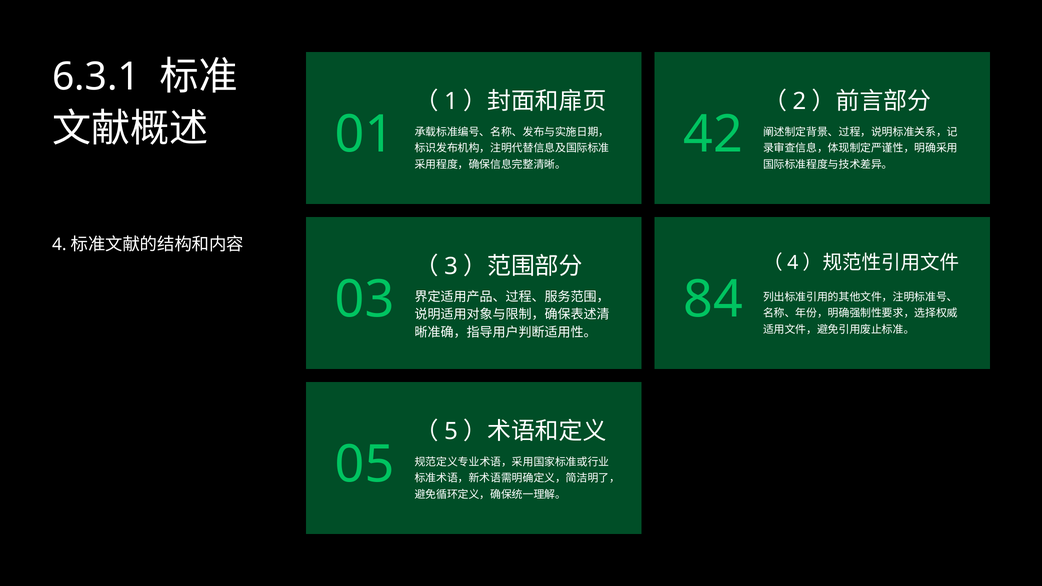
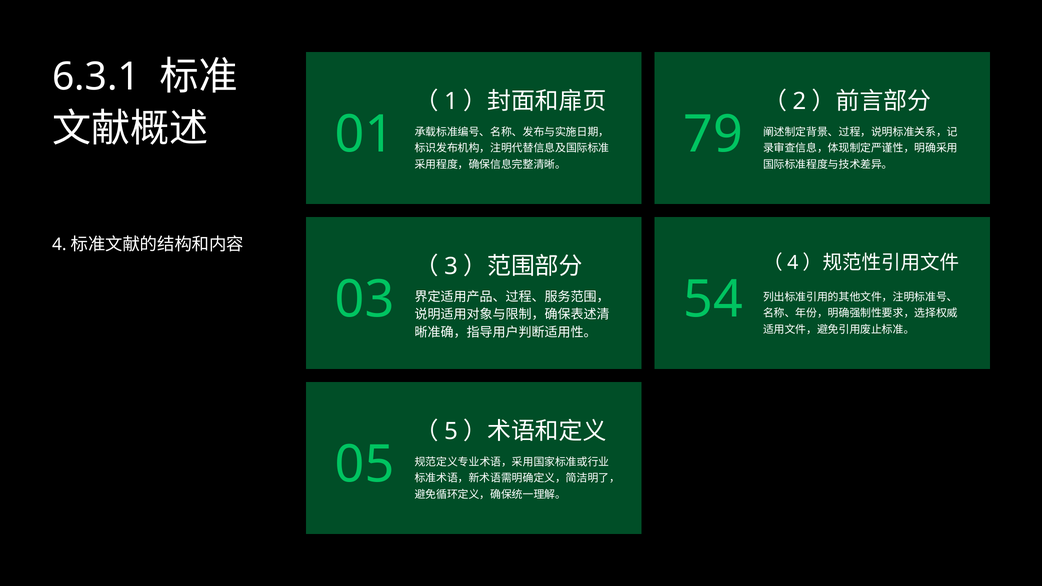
42: 42 -> 79
84: 84 -> 54
